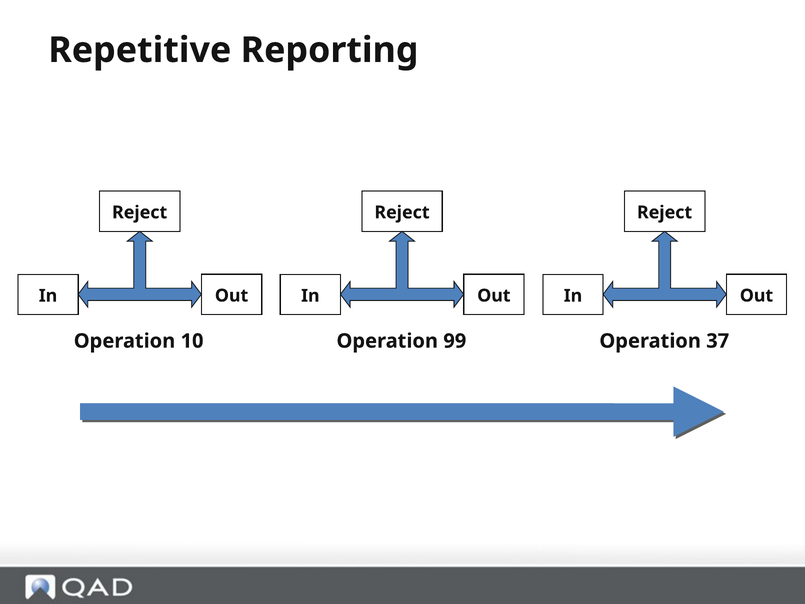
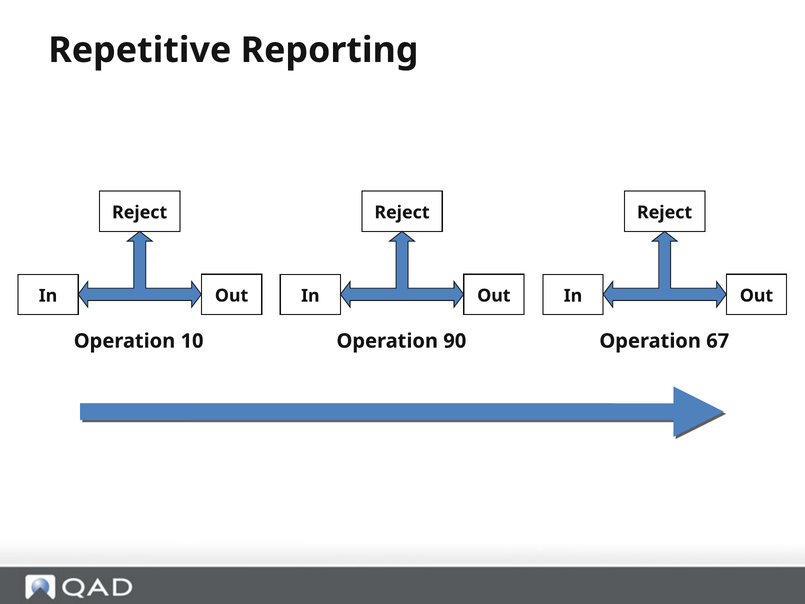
99: 99 -> 90
37: 37 -> 67
